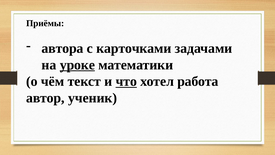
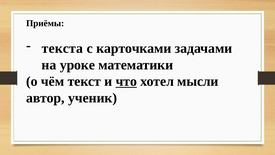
автора: автора -> текста
уроке underline: present -> none
работа: работа -> мысли
